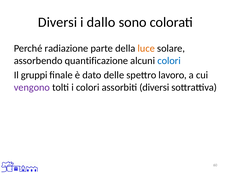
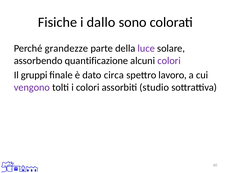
Diversi at (58, 22): Diversi -> Fisiche
radiazione: radiazione -> grandezze
luce colour: orange -> purple
colori at (169, 61) colour: blue -> purple
delle: delle -> circa
assorbiti diversi: diversi -> studio
